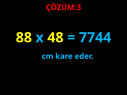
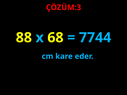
48: 48 -> 68
